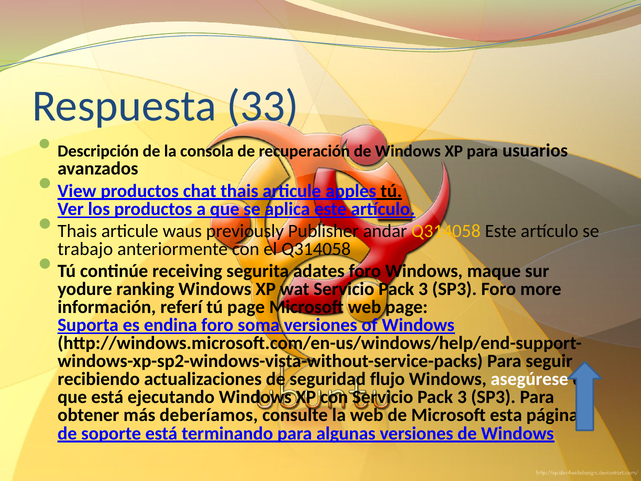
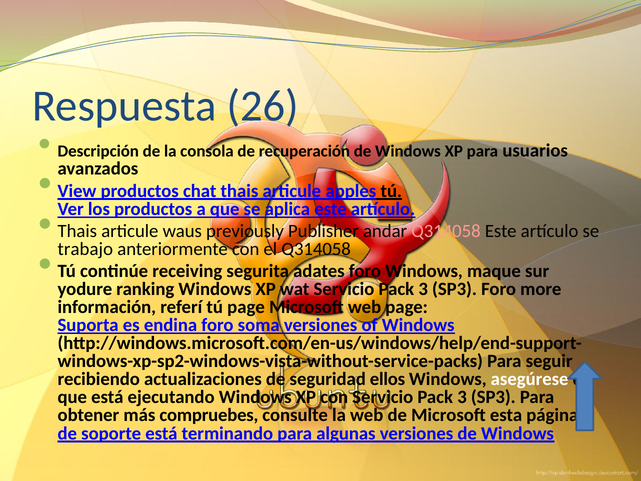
33: 33 -> 26
Q314058 at (446, 231) colour: yellow -> pink
flujo: flujo -> ellos
deberíamos: deberíamos -> compruebes
